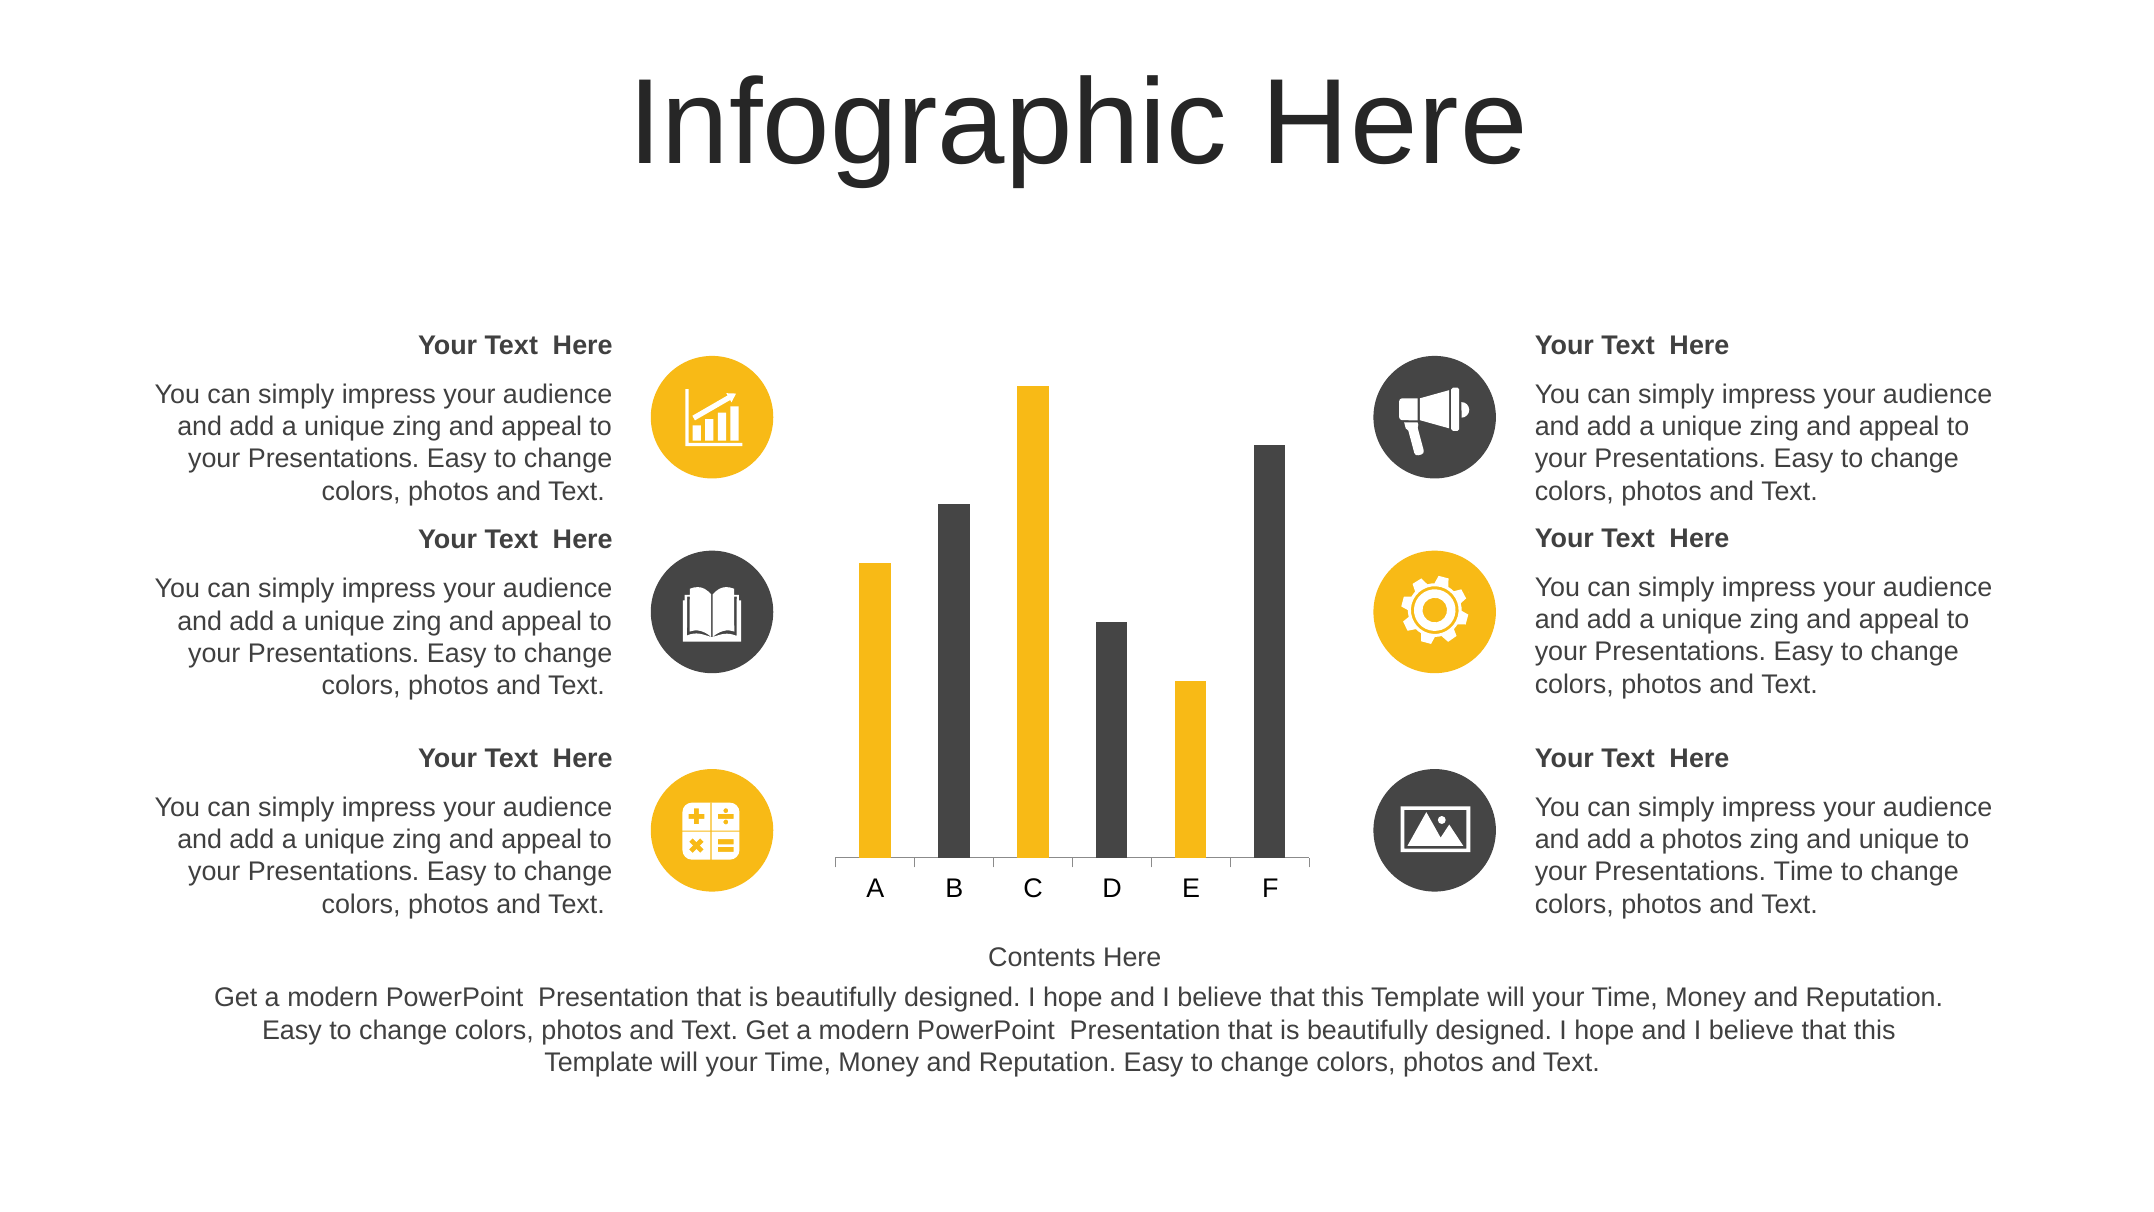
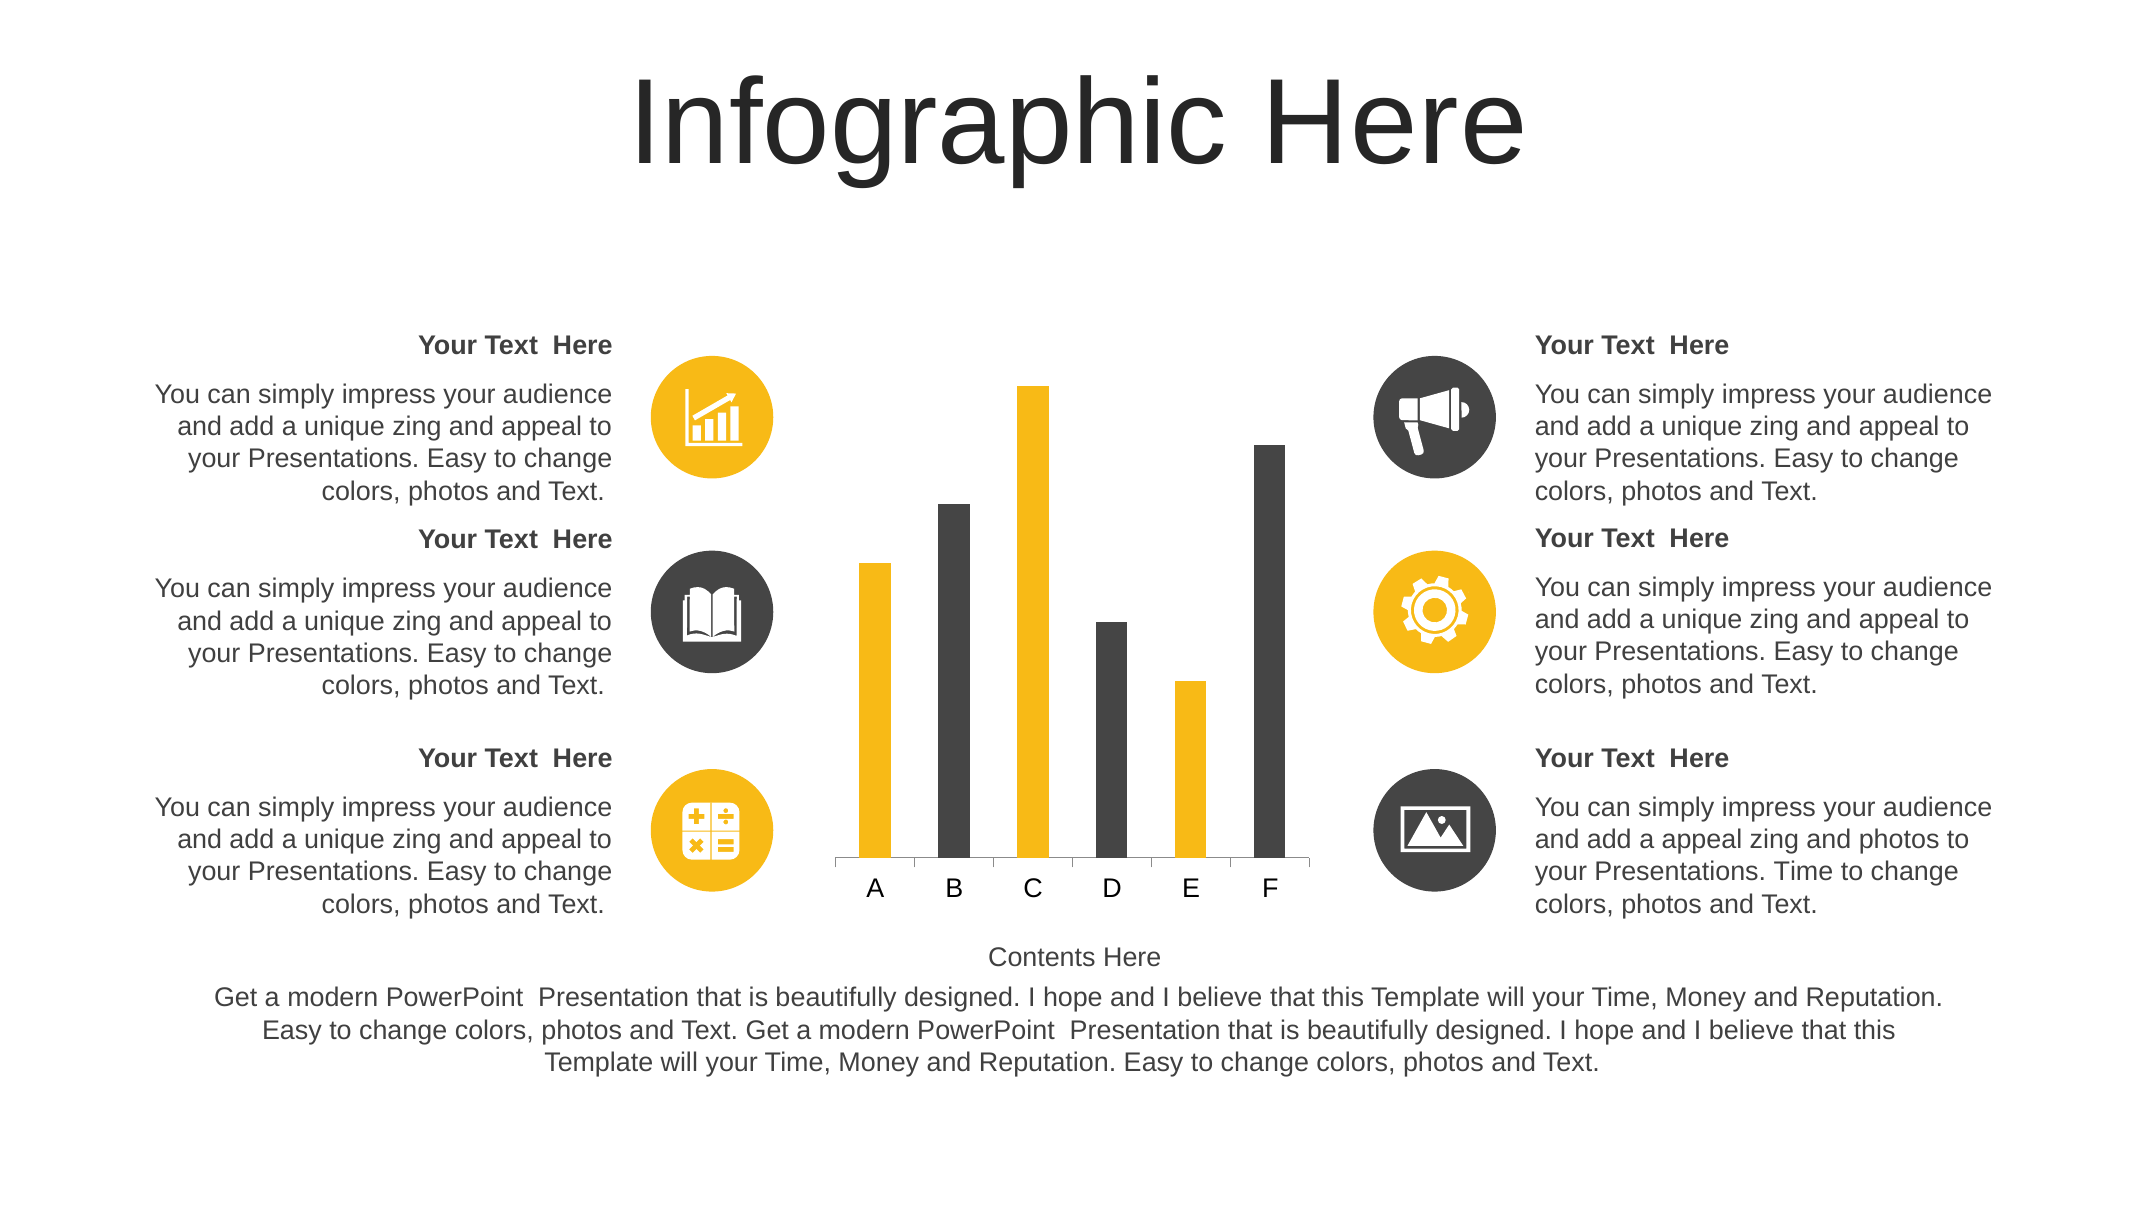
a photos: photos -> appeal
and unique: unique -> photos
